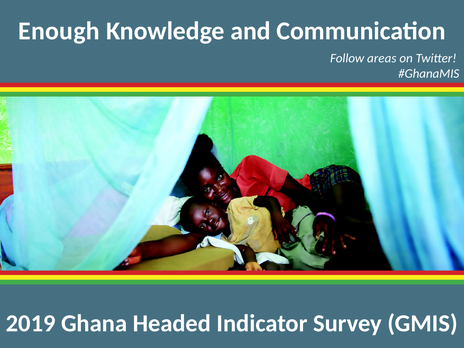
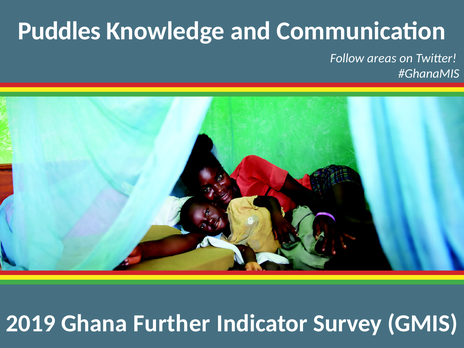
Enough: Enough -> Puddles
Headed: Headed -> Further
